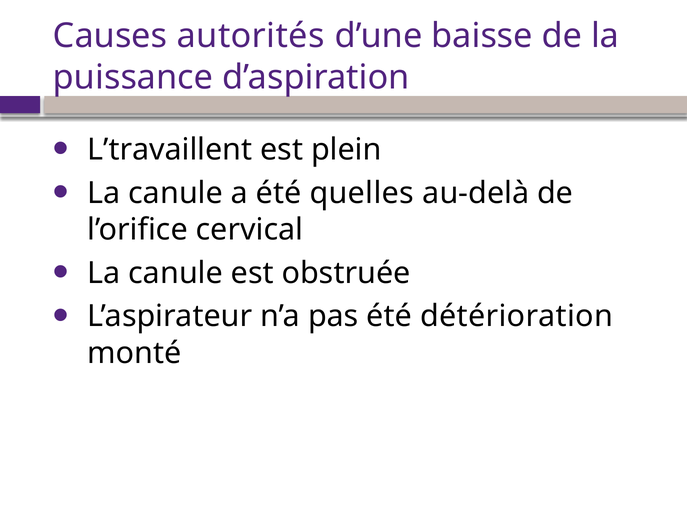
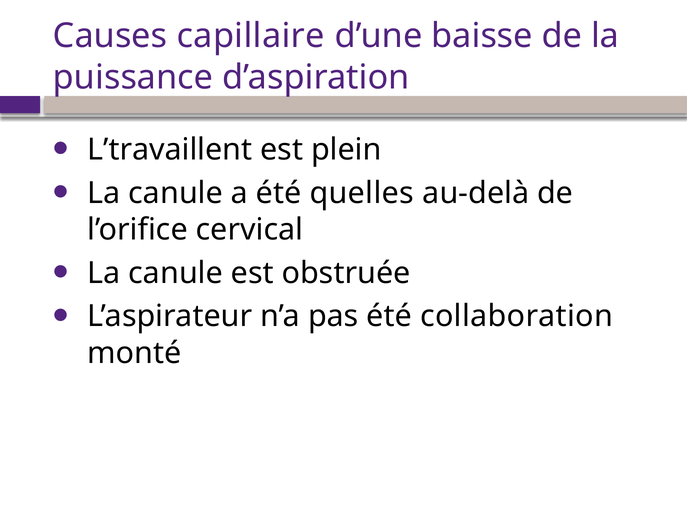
autorités: autorités -> capillaire
détérioration: détérioration -> collaboration
